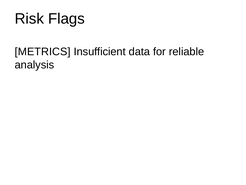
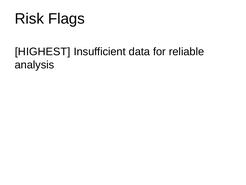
METRICS: METRICS -> HIGHEST
